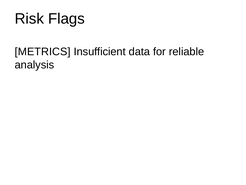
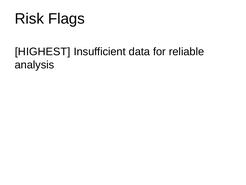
METRICS: METRICS -> HIGHEST
